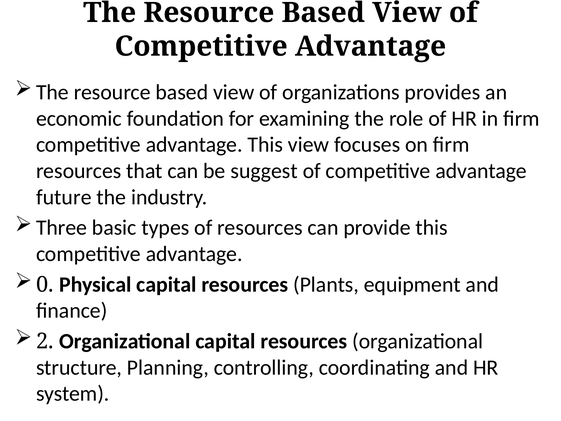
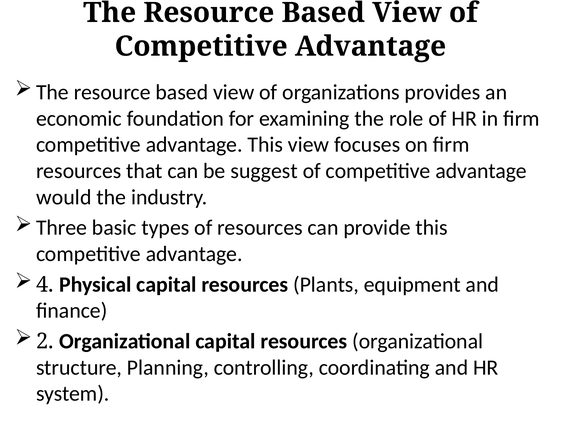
future: future -> would
0: 0 -> 4
